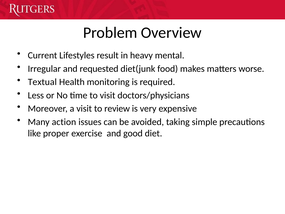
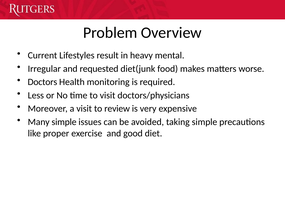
Textual: Textual -> Doctors
Many action: action -> simple
